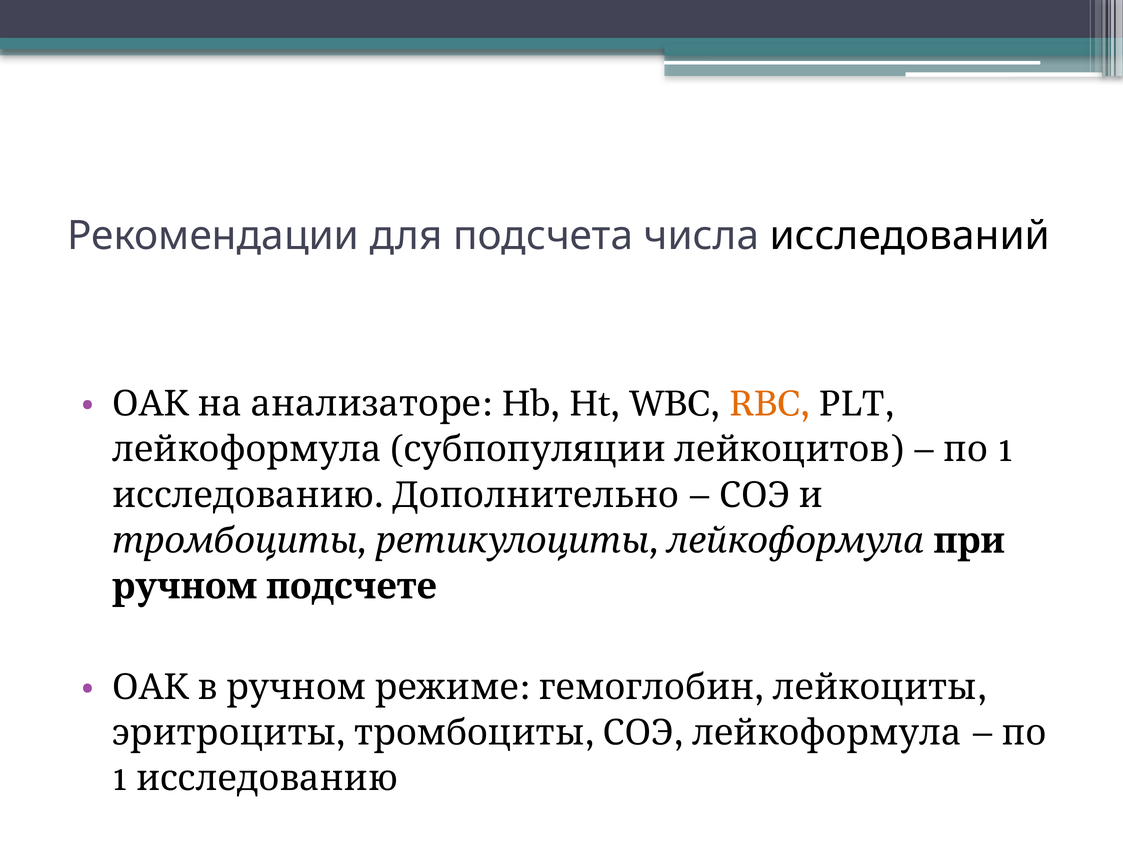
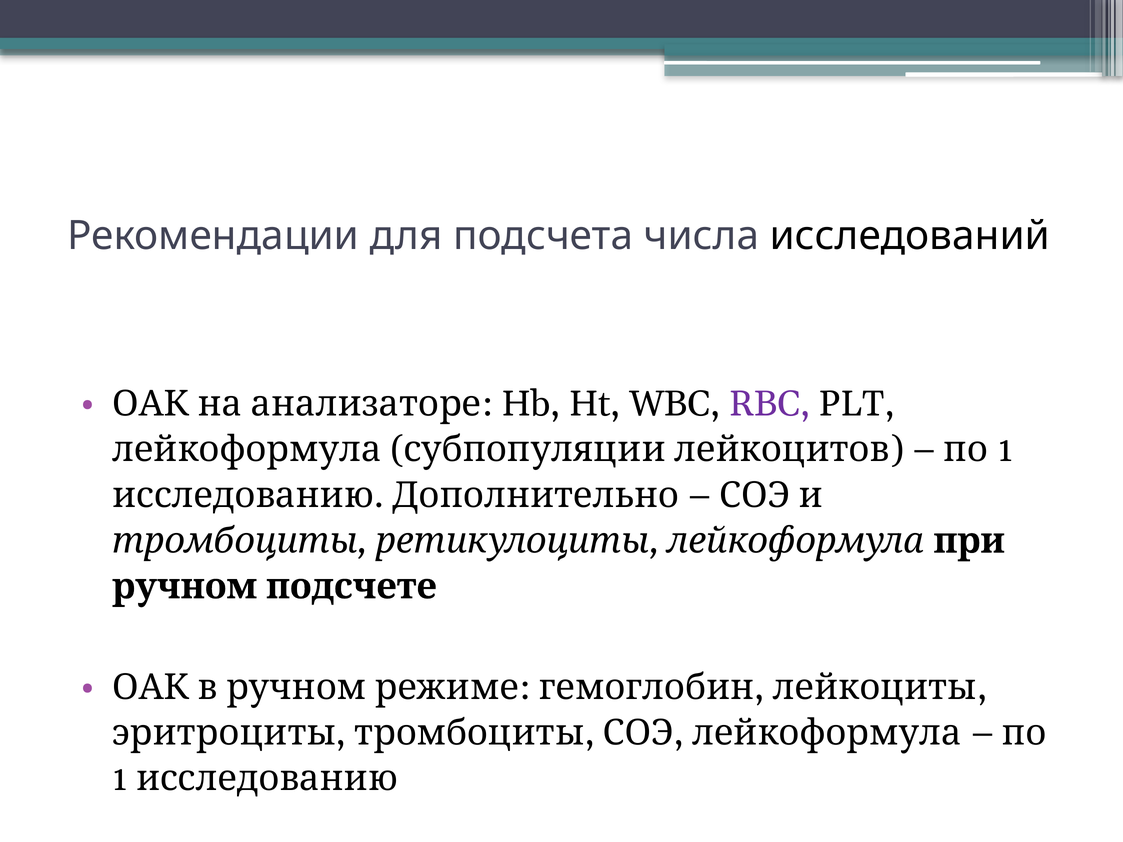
RBC colour: orange -> purple
